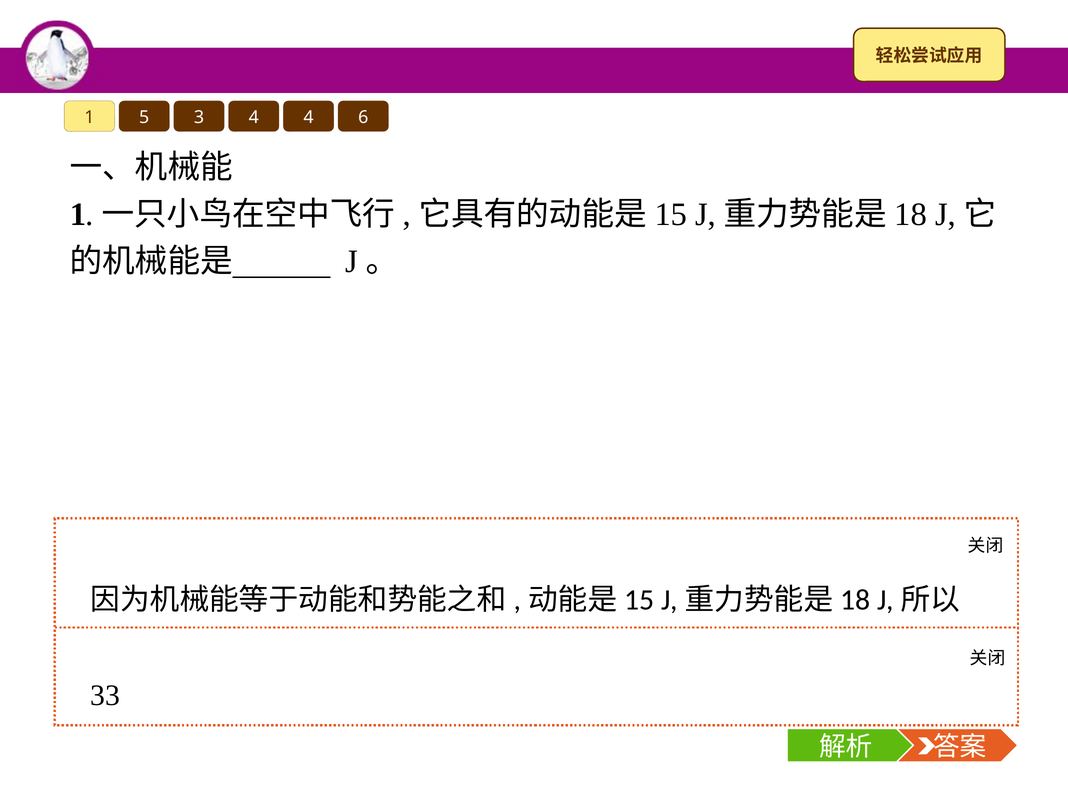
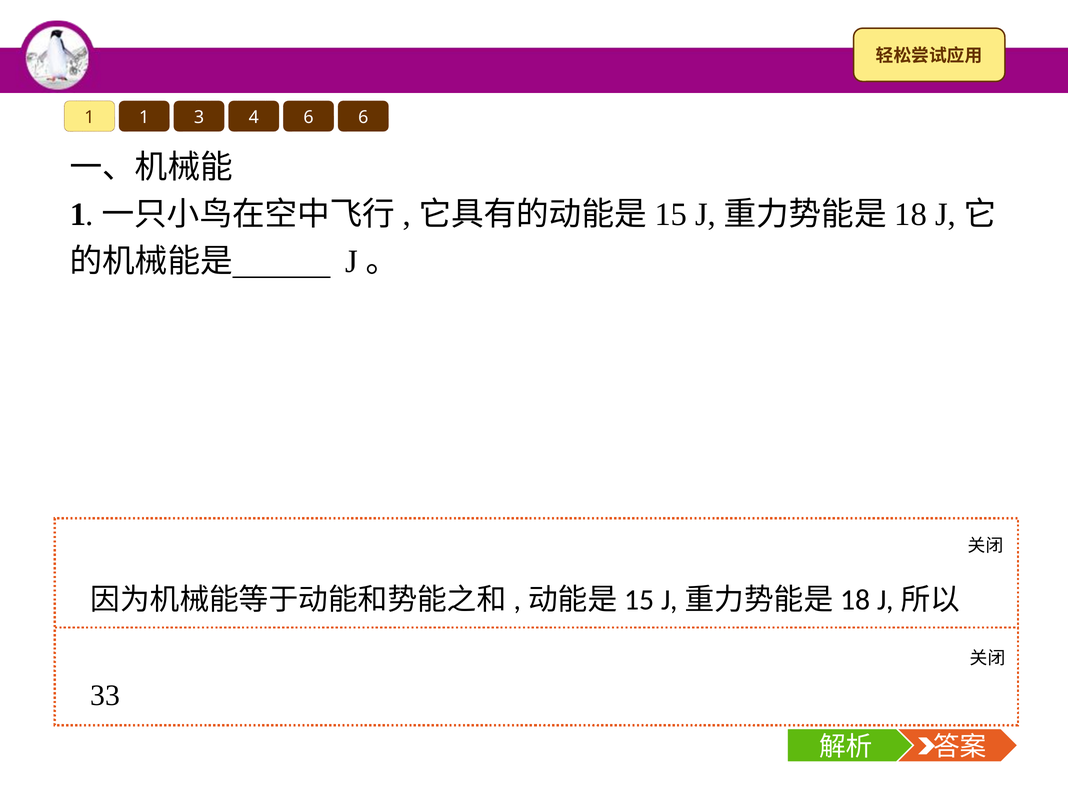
1 5: 5 -> 1
4 4: 4 -> 6
